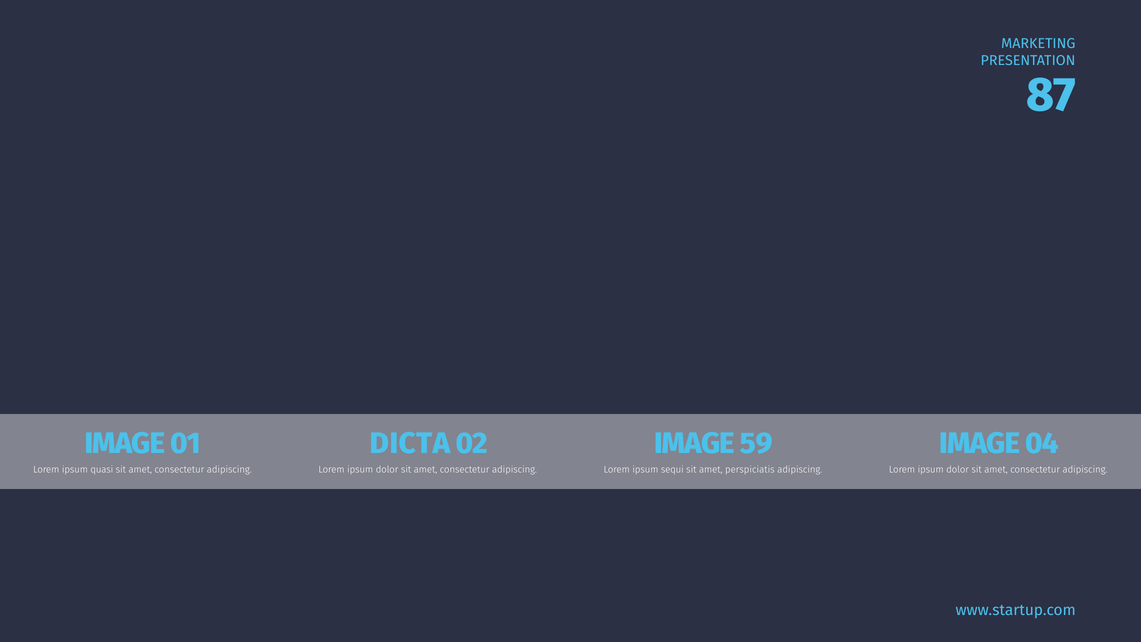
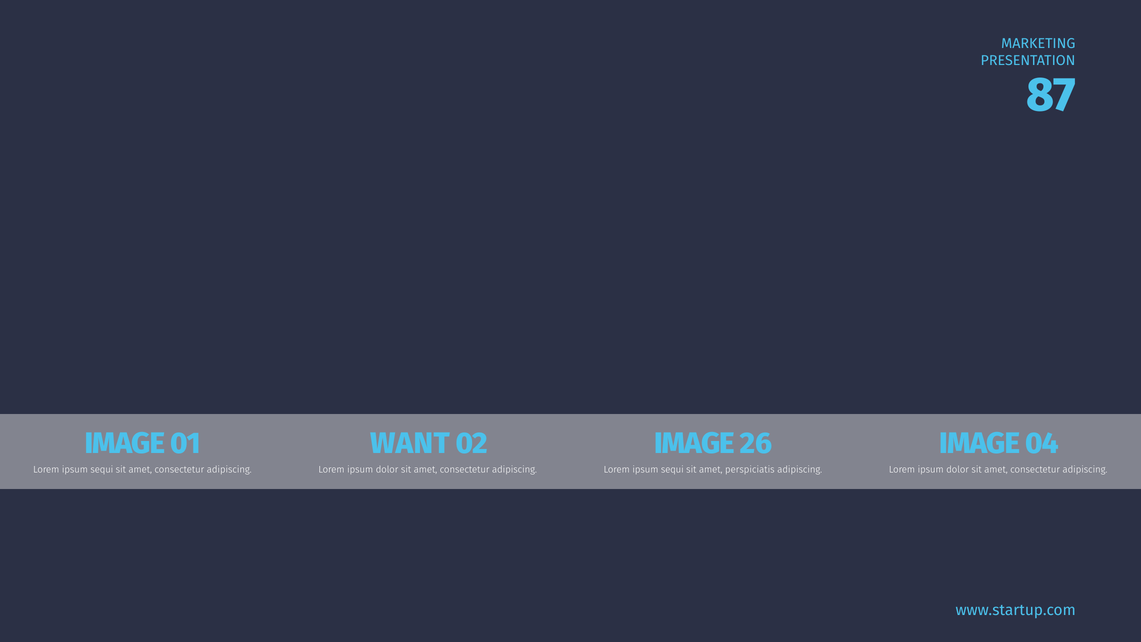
DICTA: DICTA -> WANT
59: 59 -> 26
quasi at (102, 469): quasi -> sequi
